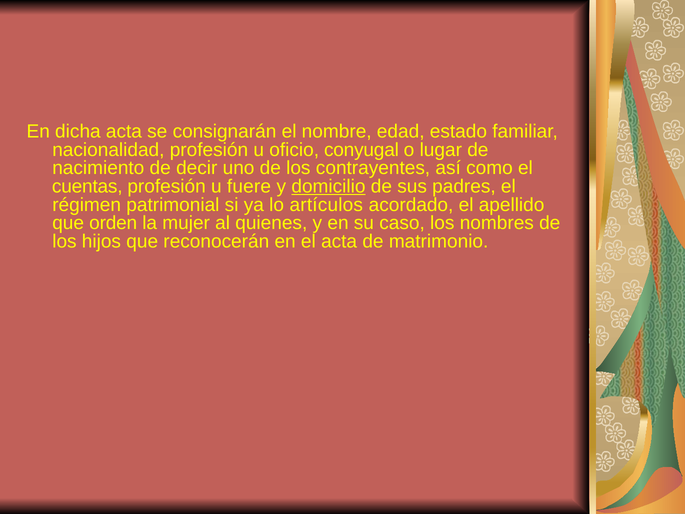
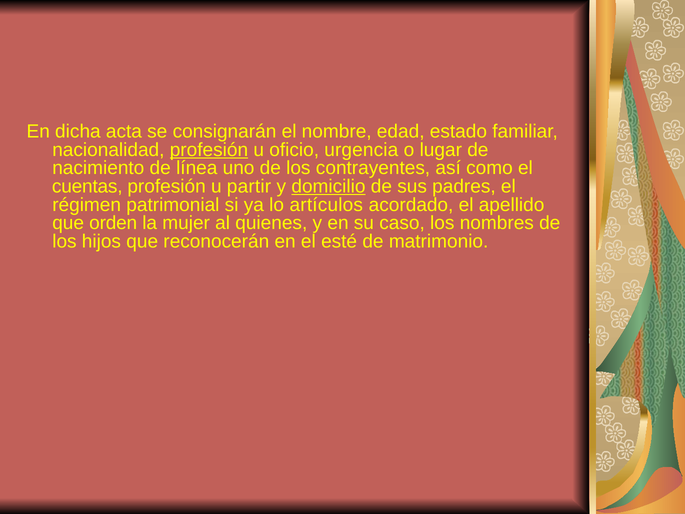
profesión at (209, 150) underline: none -> present
conyugal: conyugal -> urgencia
decir: decir -> línea
fuere: fuere -> partir
el acta: acta -> esté
